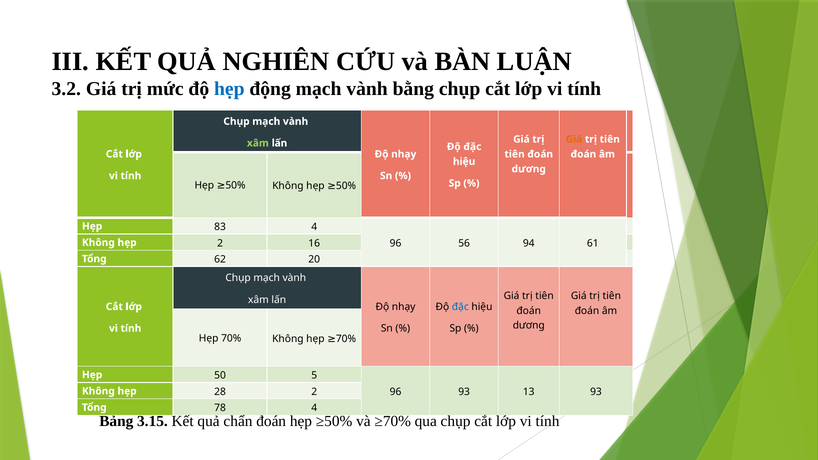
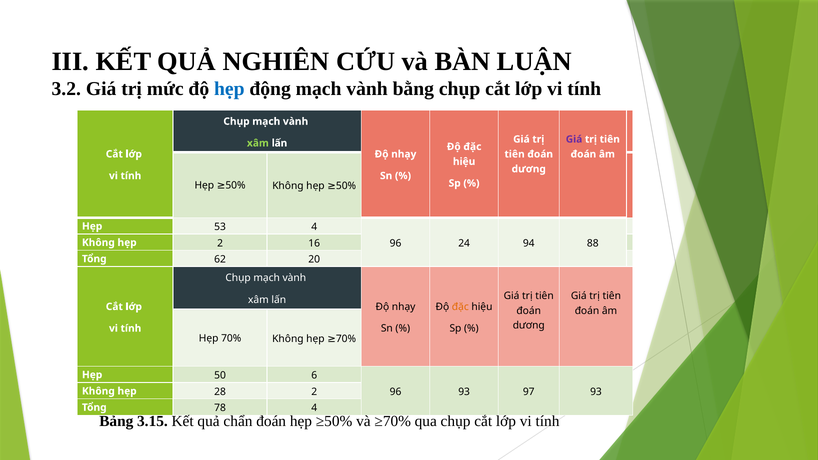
Giá at (574, 139) colour: orange -> purple
83: 83 -> 53
56: 56 -> 24
61: 61 -> 88
đặc at (460, 307) colour: blue -> orange
5: 5 -> 6
13: 13 -> 97
